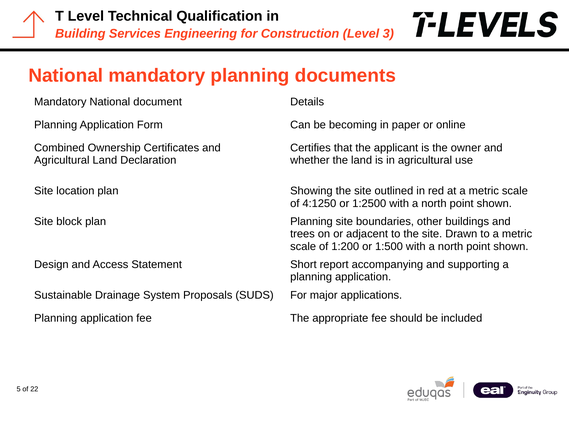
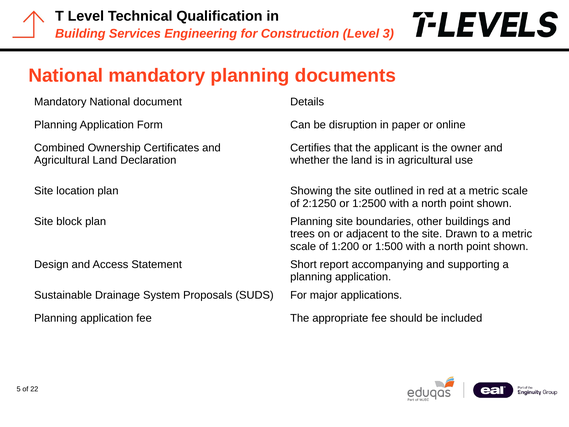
becoming: becoming -> disruption
4:1250: 4:1250 -> 2:1250
